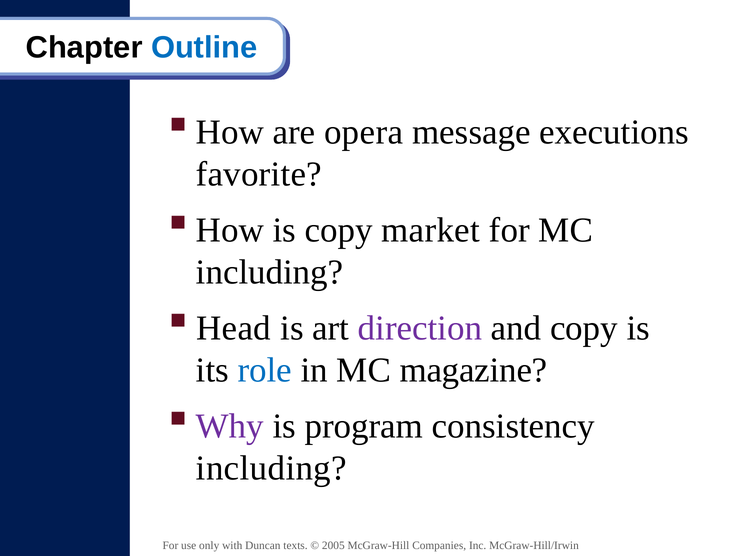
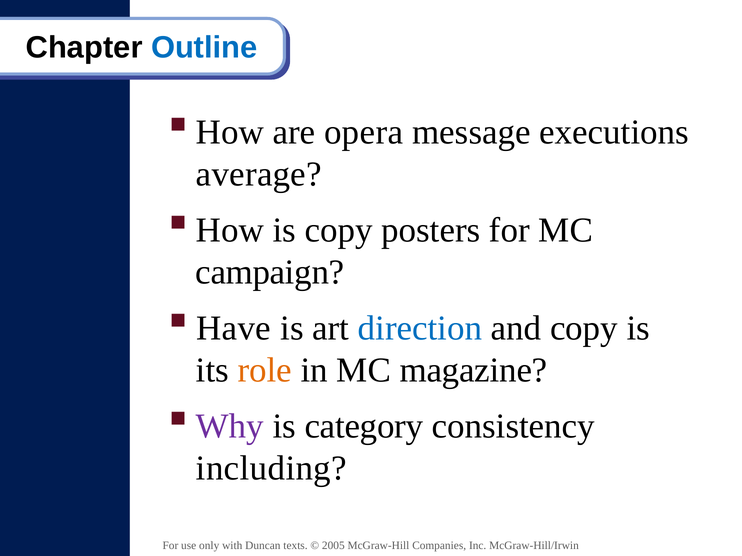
favorite: favorite -> average
market: market -> posters
including at (270, 272): including -> campaign
Head: Head -> Have
direction colour: purple -> blue
role colour: blue -> orange
program: program -> category
